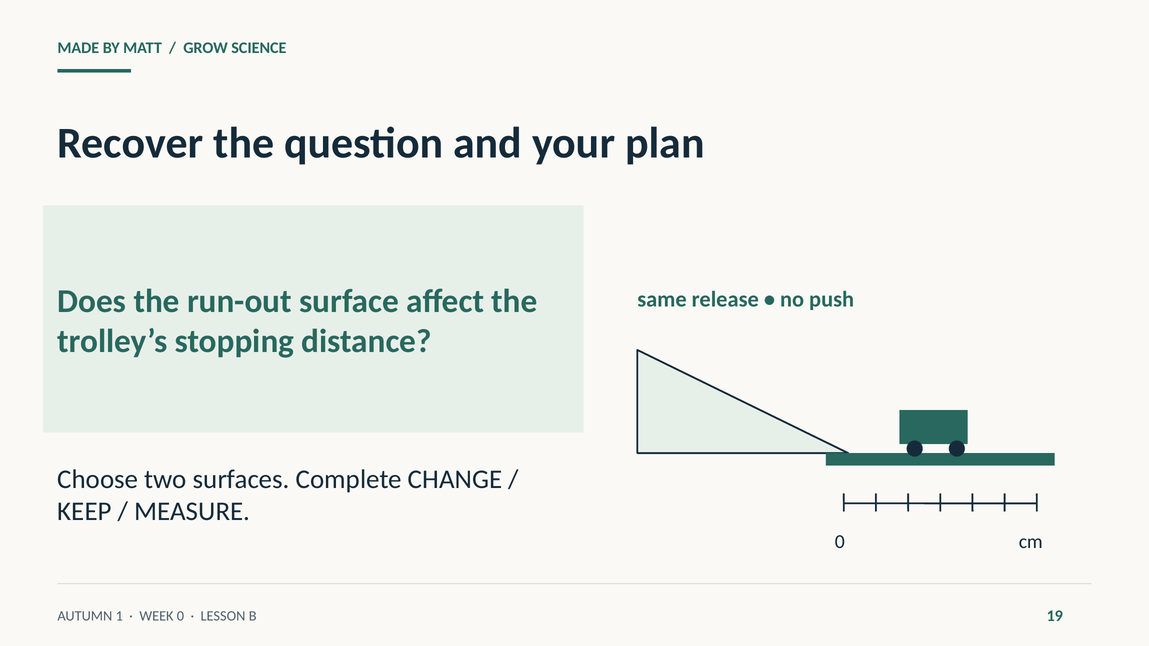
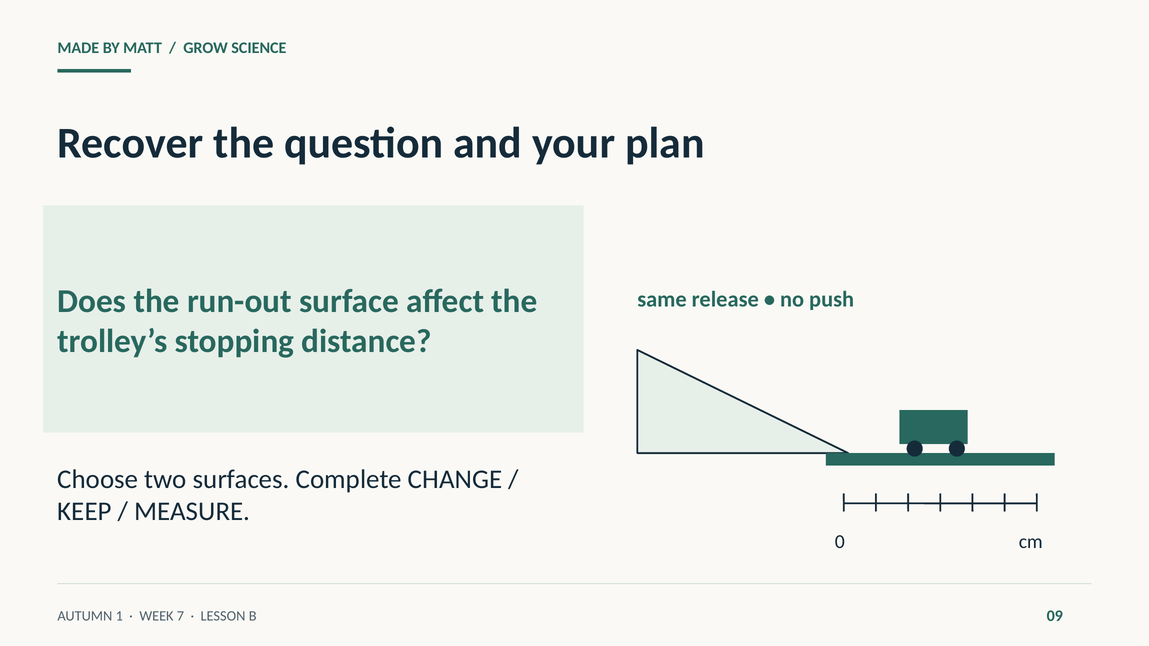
WEEK 0: 0 -> 7
19: 19 -> 09
